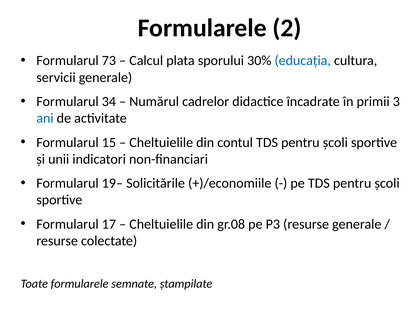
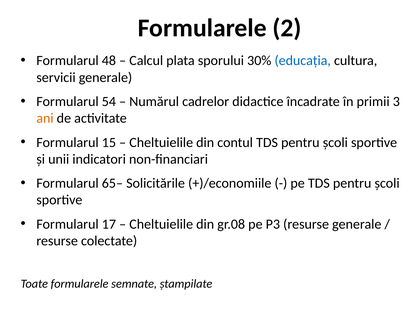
73: 73 -> 48
34: 34 -> 54
ani colour: blue -> orange
19–: 19– -> 65–
